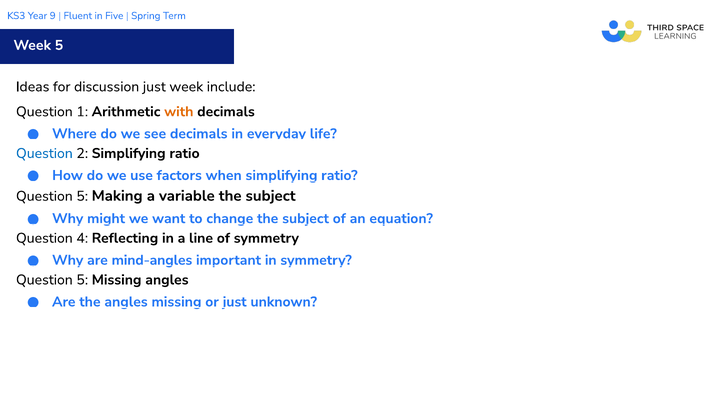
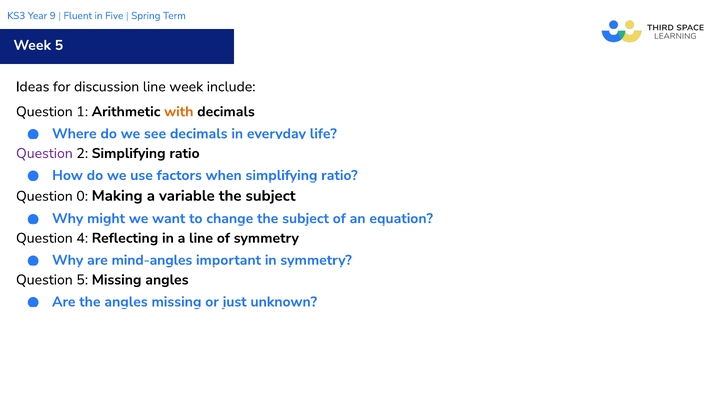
discussion just: just -> line
Question at (44, 153) colour: blue -> purple
5 at (82, 196): 5 -> 0
